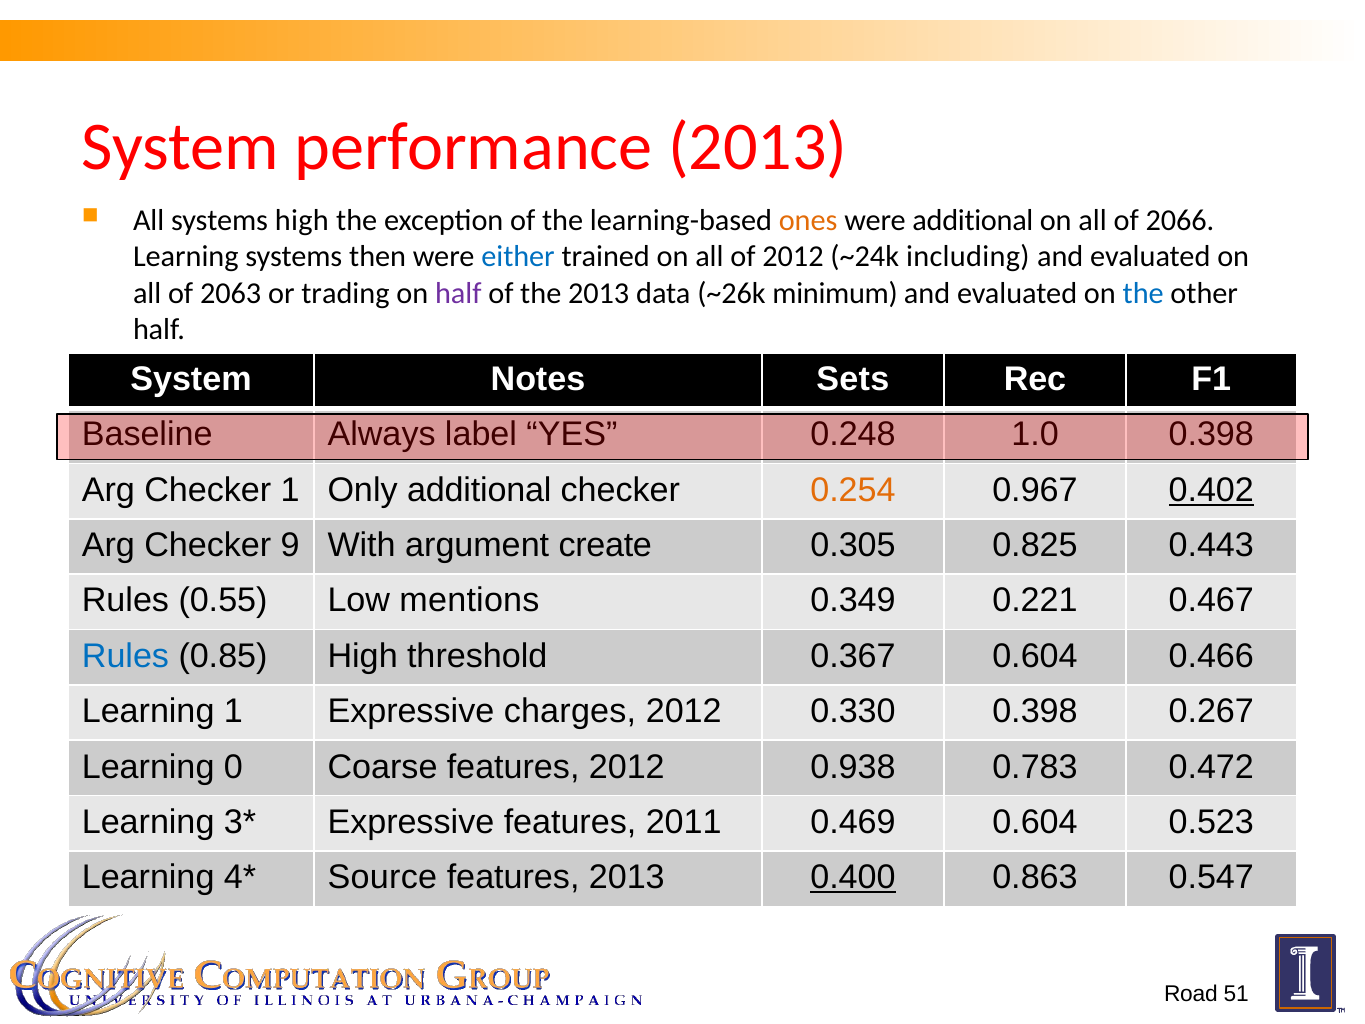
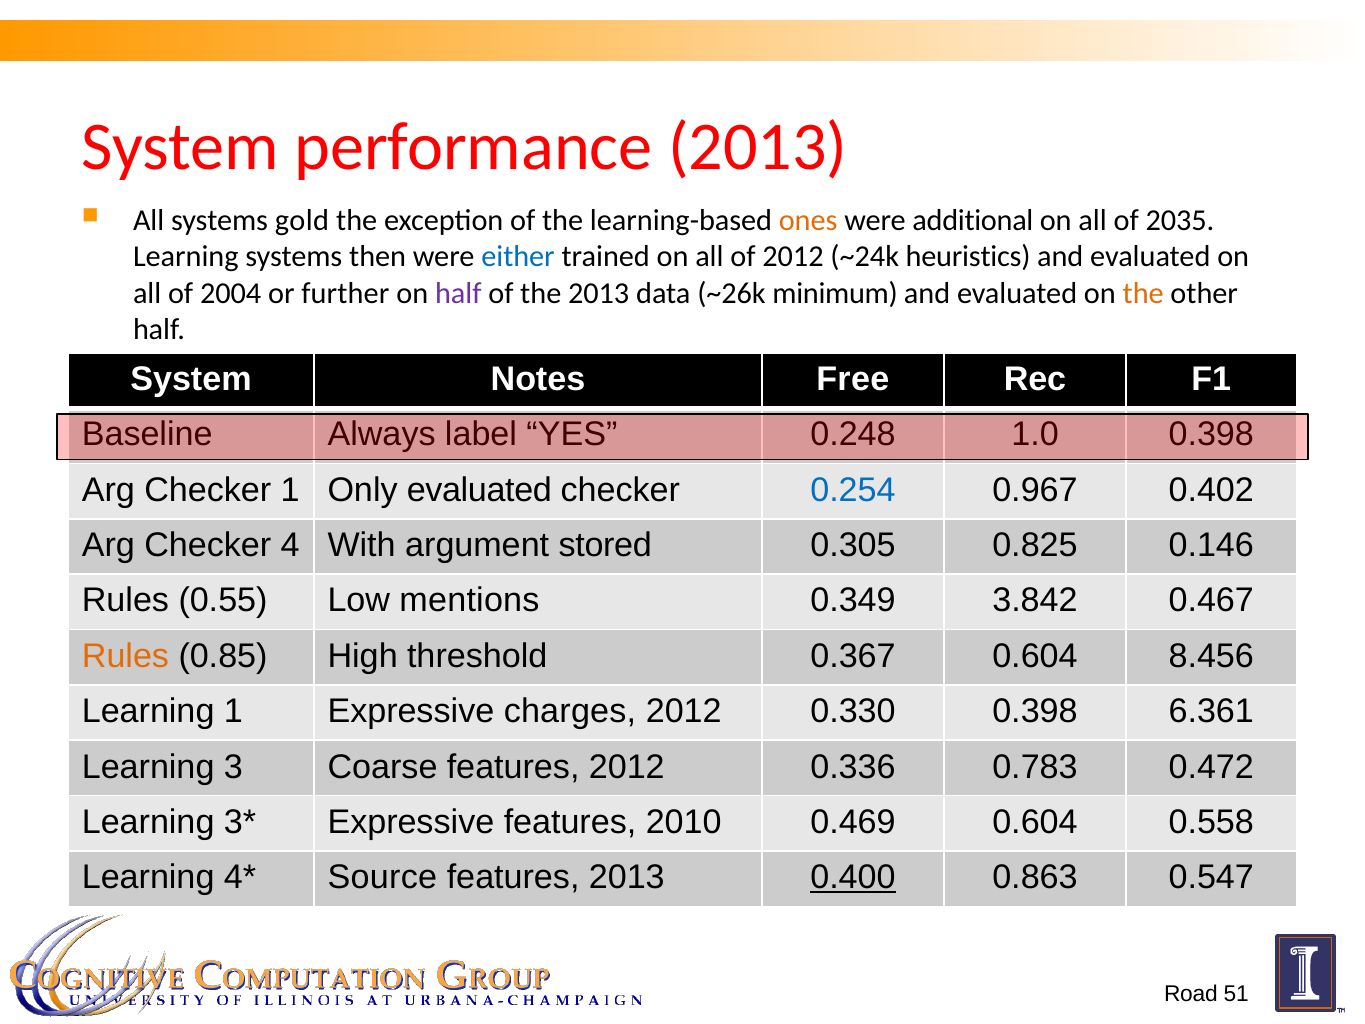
systems high: high -> gold
2066: 2066 -> 2035
including: including -> heuristics
2063: 2063 -> 2004
trading: trading -> further
the at (1143, 293) colour: blue -> orange
Sets: Sets -> Free
Only additional: additional -> evaluated
0.254 colour: orange -> blue
0.402 underline: present -> none
9: 9 -> 4
create: create -> stored
0.443: 0.443 -> 0.146
0.221: 0.221 -> 3.842
Rules at (125, 656) colour: blue -> orange
0.466: 0.466 -> 8.456
0.267: 0.267 -> 6.361
0: 0 -> 3
0.938: 0.938 -> 0.336
2011: 2011 -> 2010
0.523: 0.523 -> 0.558
